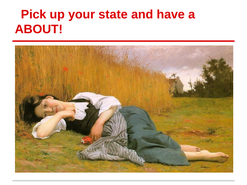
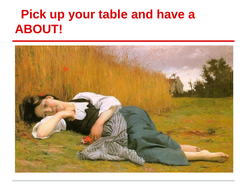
state: state -> table
